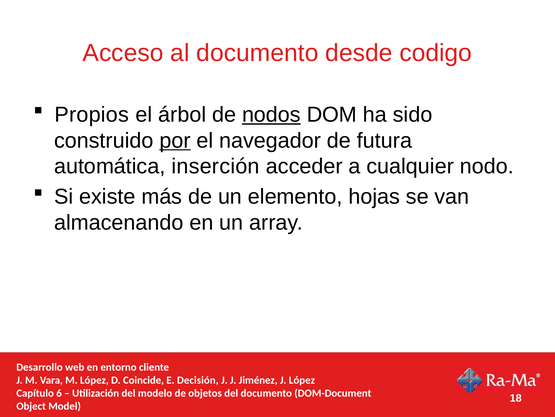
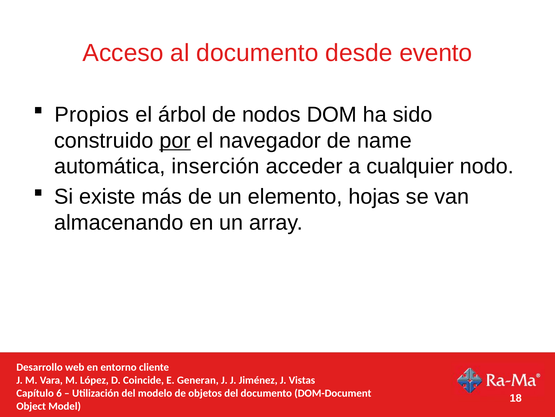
codigo: codigo -> evento
nodos underline: present -> none
futura: futura -> name
Decisión: Decisión -> Generan
J López: López -> Vistas
